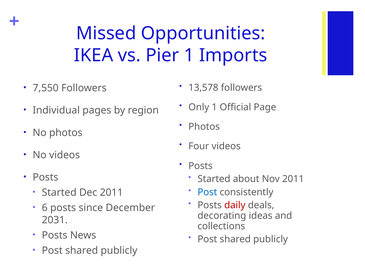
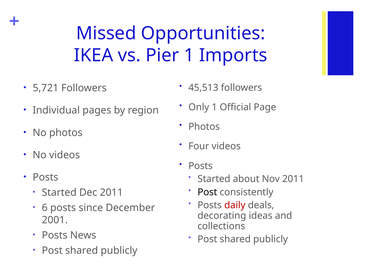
13,578: 13,578 -> 45,513
7,550: 7,550 -> 5,721
Post at (207, 192) colour: blue -> black
2031: 2031 -> 2001
